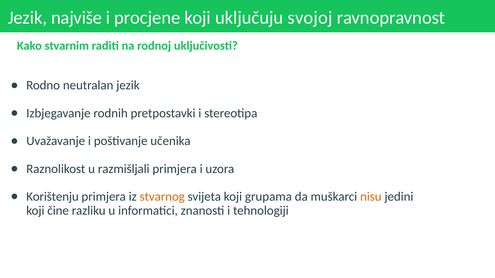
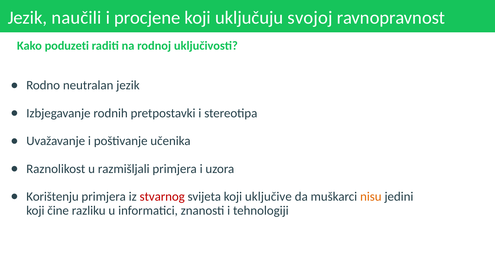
najviše: najviše -> naučili
stvarnim: stvarnim -> poduzeti
stvarnog colour: orange -> red
grupama: grupama -> uključive
